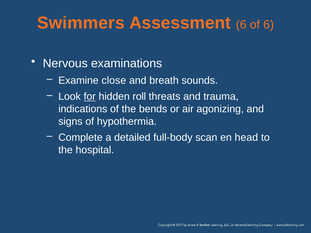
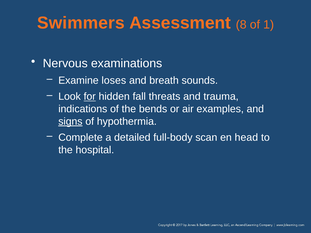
Assessment 6: 6 -> 8
of 6: 6 -> 1
close: close -> loses
roll: roll -> fall
agonizing: agonizing -> examples
signs underline: none -> present
